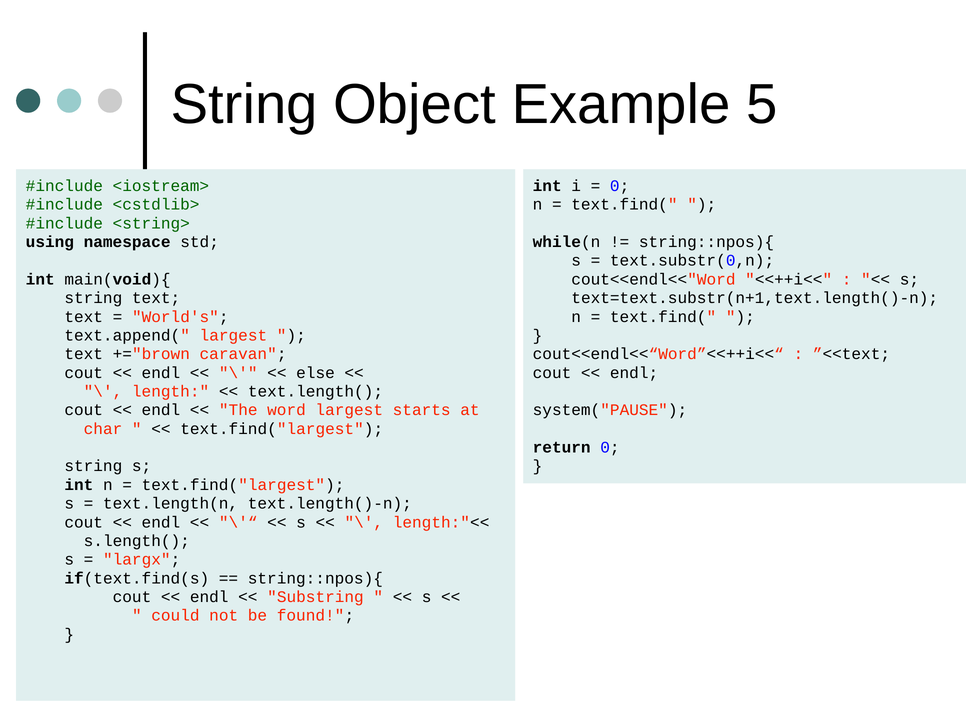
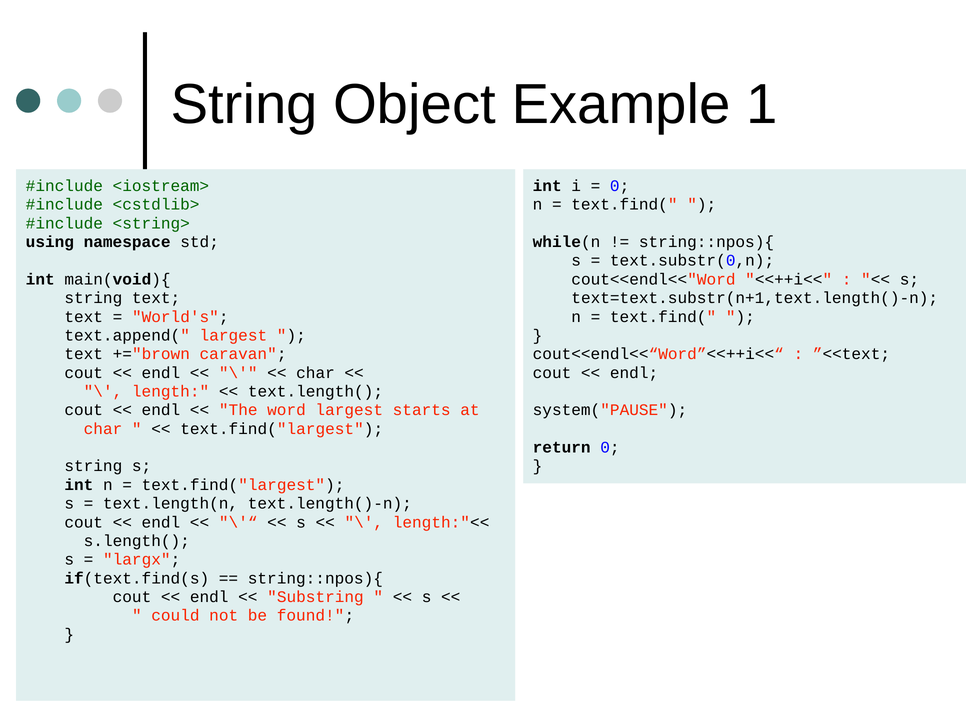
5: 5 -> 1
else at (316, 372): else -> char
